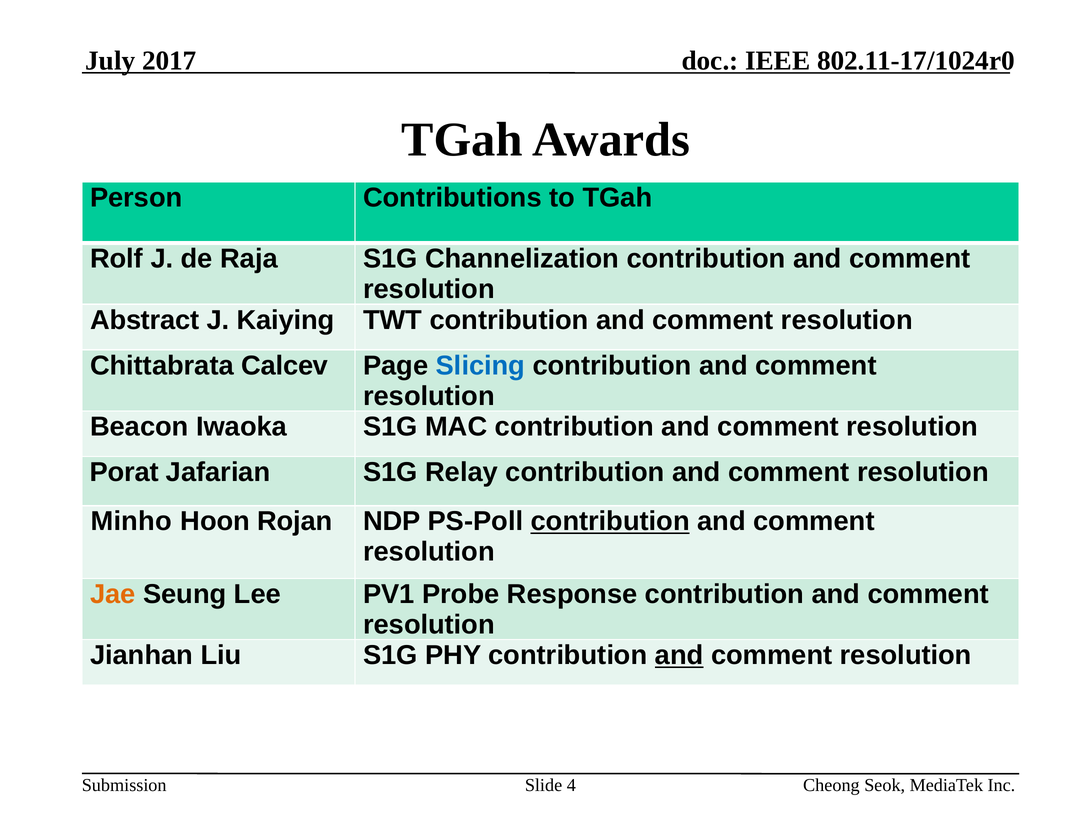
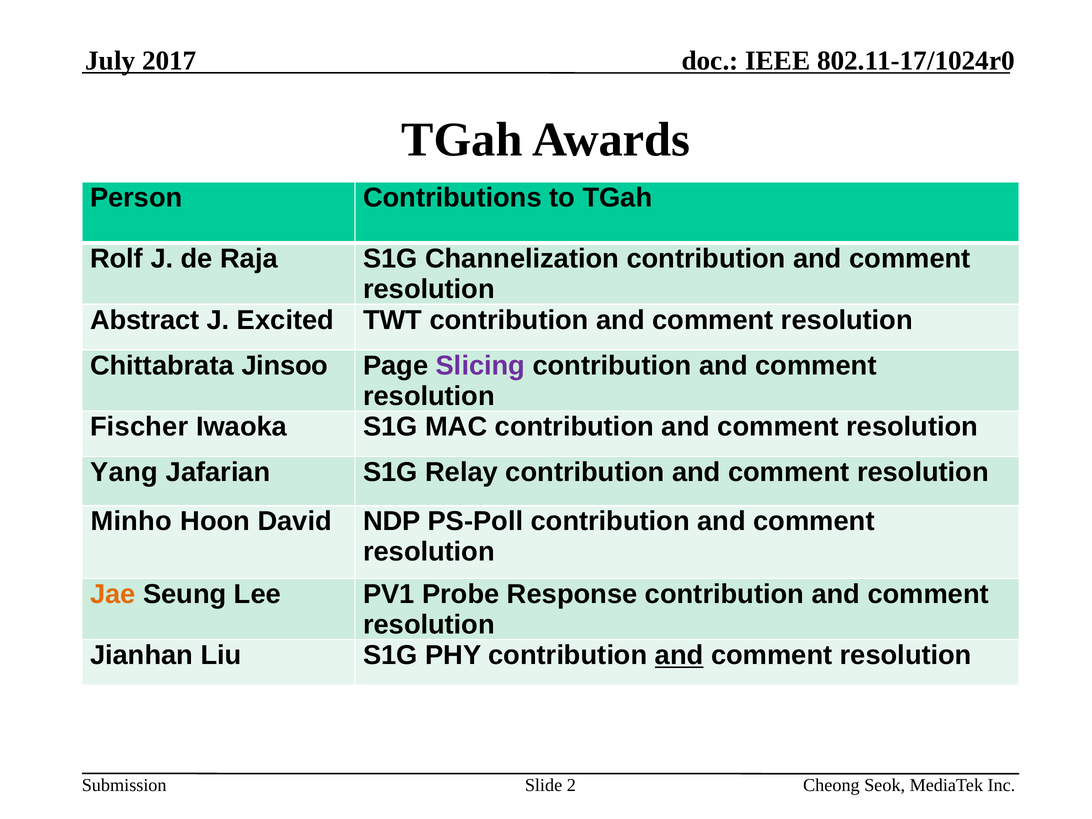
Kaiying: Kaiying -> Excited
Calcev: Calcev -> Jinsoo
Slicing colour: blue -> purple
Beacon: Beacon -> Fischer
Porat: Porat -> Yang
Rojan: Rojan -> David
contribution at (610, 521) underline: present -> none
4: 4 -> 2
